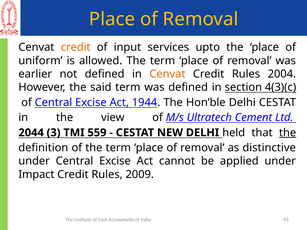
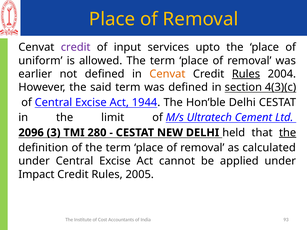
credit at (76, 47) colour: orange -> purple
Rules at (246, 74) underline: none -> present
view: view -> limit
2044: 2044 -> 2096
559: 559 -> 280
distinctive: distinctive -> calculated
2009: 2009 -> 2005
